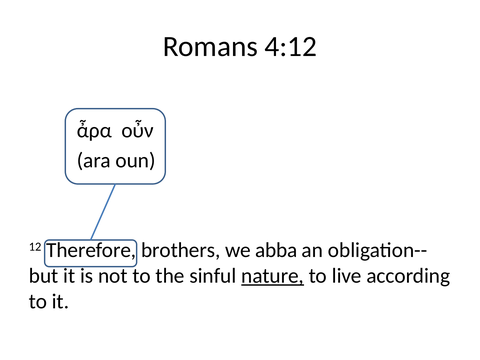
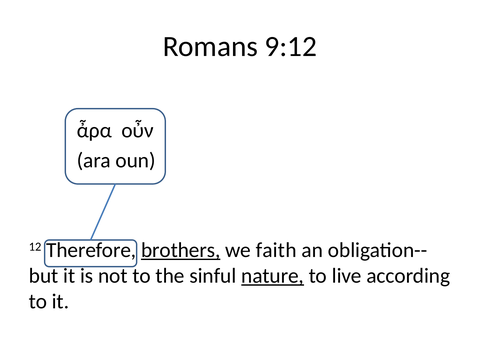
4:12: 4:12 -> 9:12
brothers underline: none -> present
abba: abba -> faith
